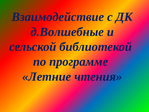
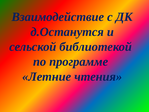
д.Волшебные: д.Волшебные -> д.Останутся
